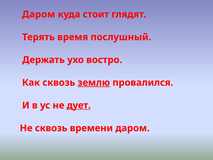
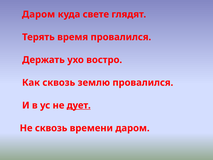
стоит: стоит -> свете
время послушный: послушный -> провалился
землю underline: present -> none
